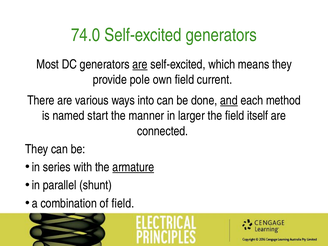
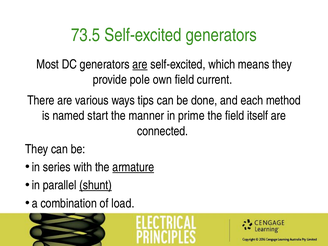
74.0: 74.0 -> 73.5
into: into -> tips
and underline: present -> none
larger: larger -> prime
shunt underline: none -> present
of field: field -> load
